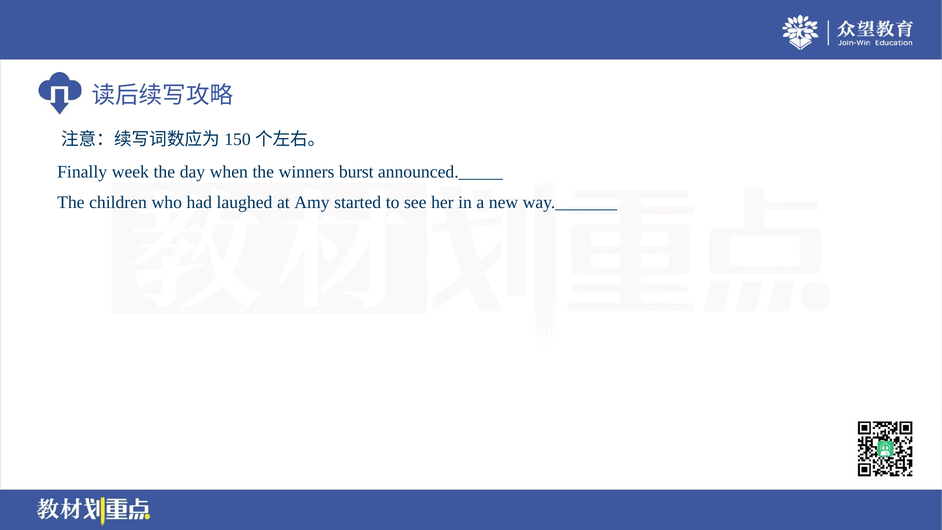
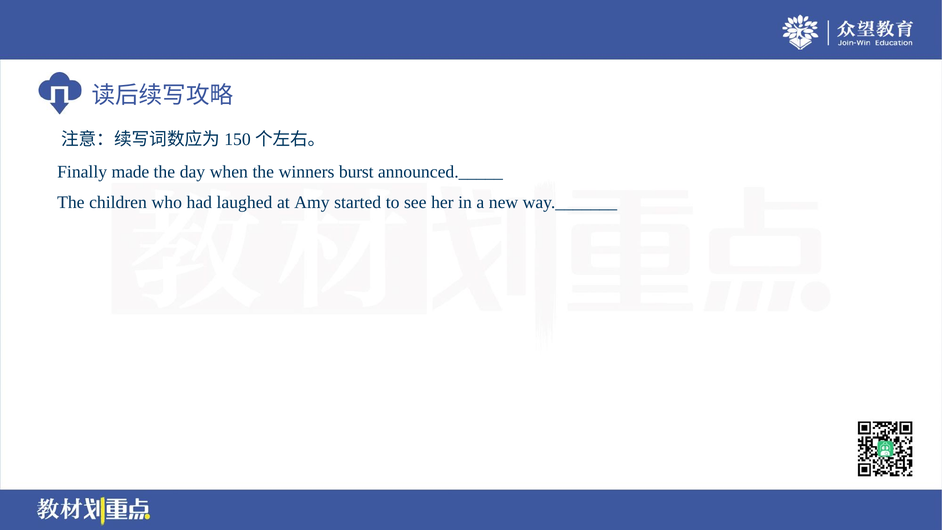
week: week -> made
